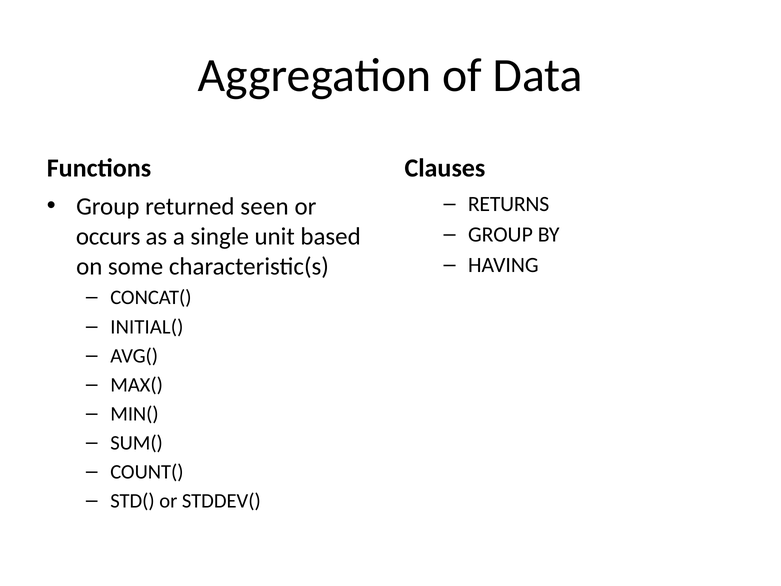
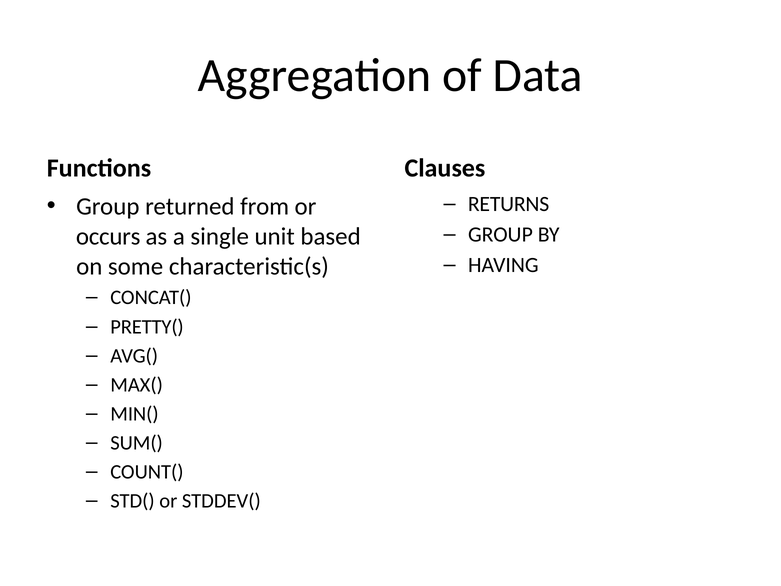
seen: seen -> from
INITIAL(: INITIAL( -> PRETTY(
